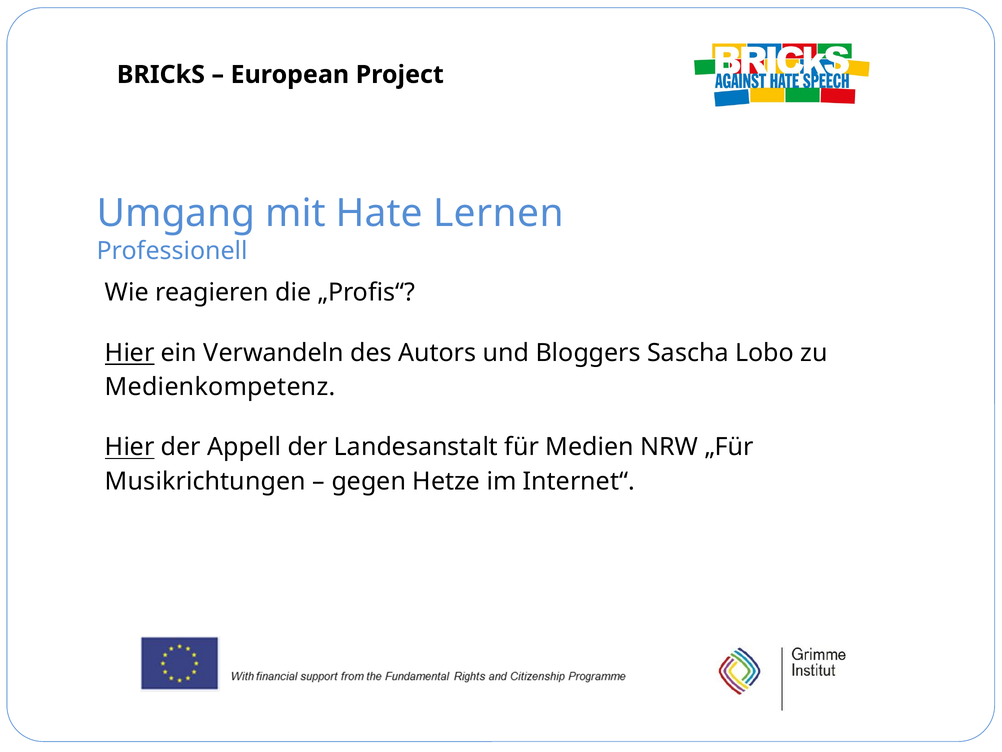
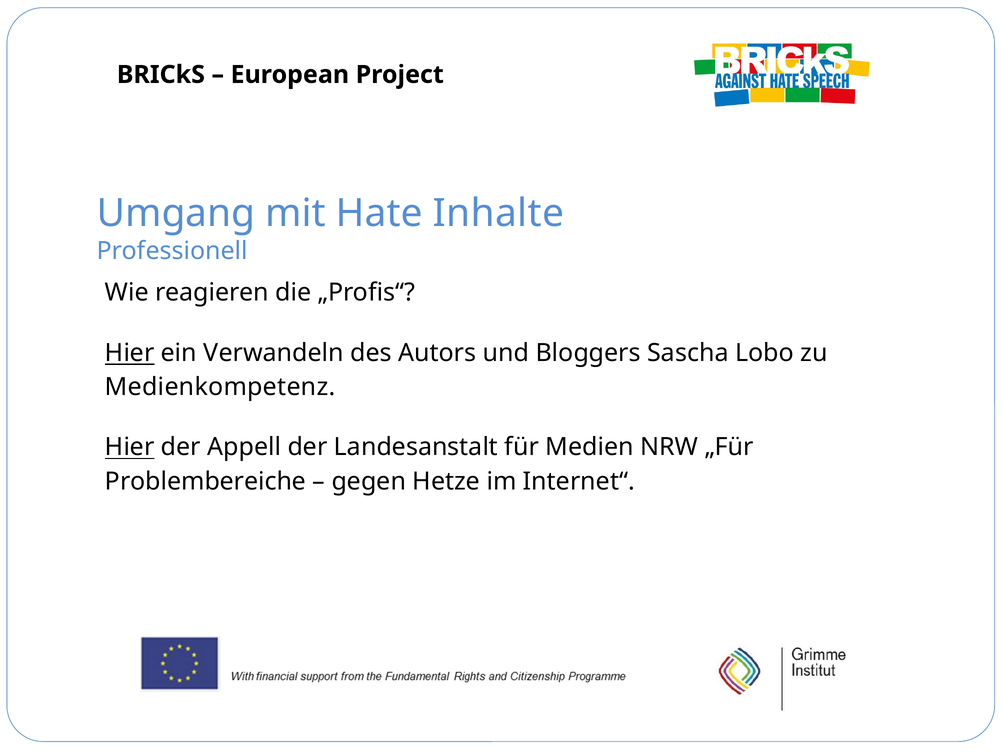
Lernen: Lernen -> Inhalte
Musikrichtungen: Musikrichtungen -> Problembereiche
